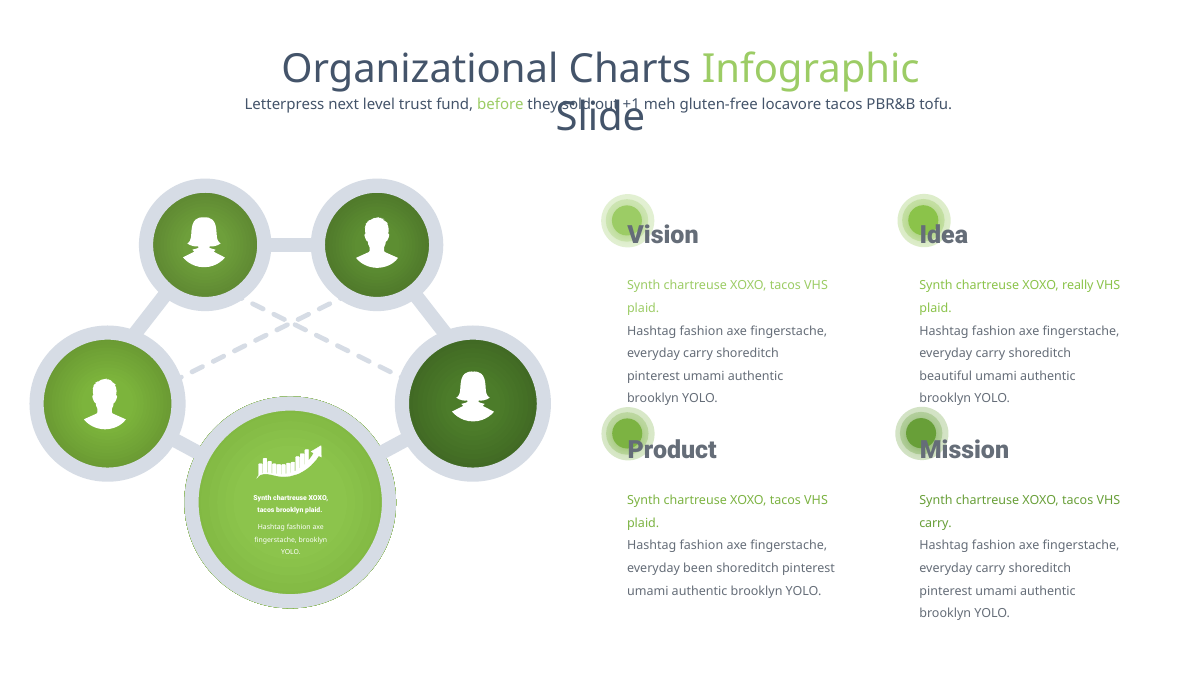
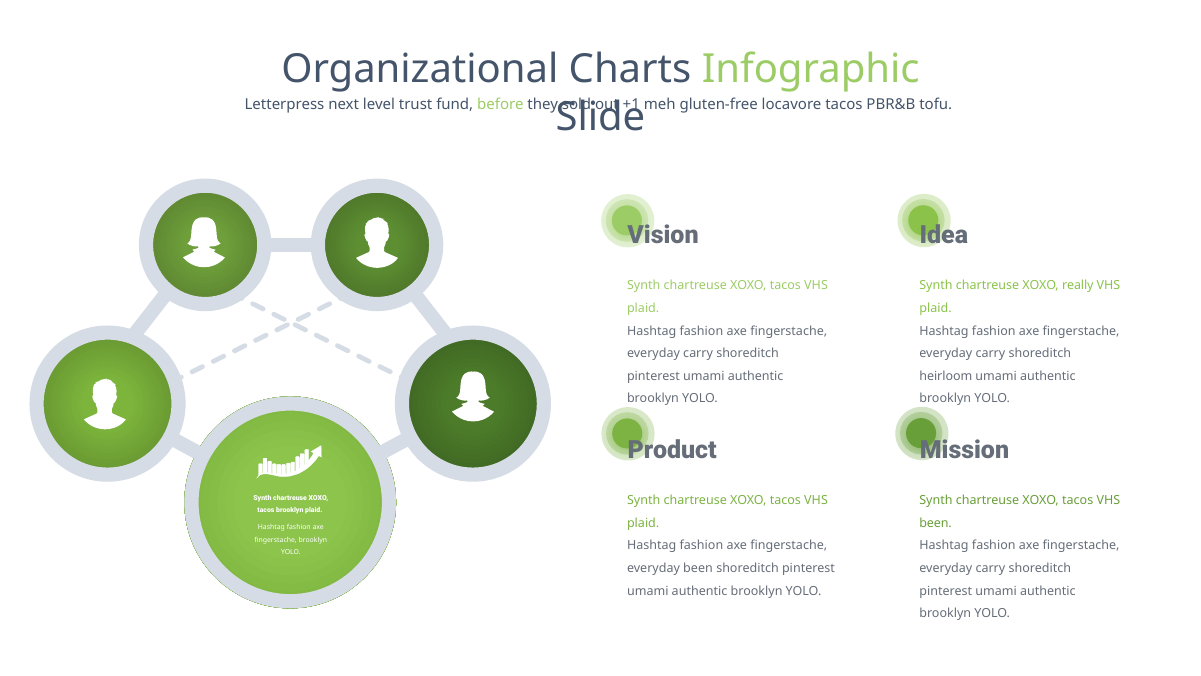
beautiful: beautiful -> heirloom
carry at (936, 523): carry -> been
